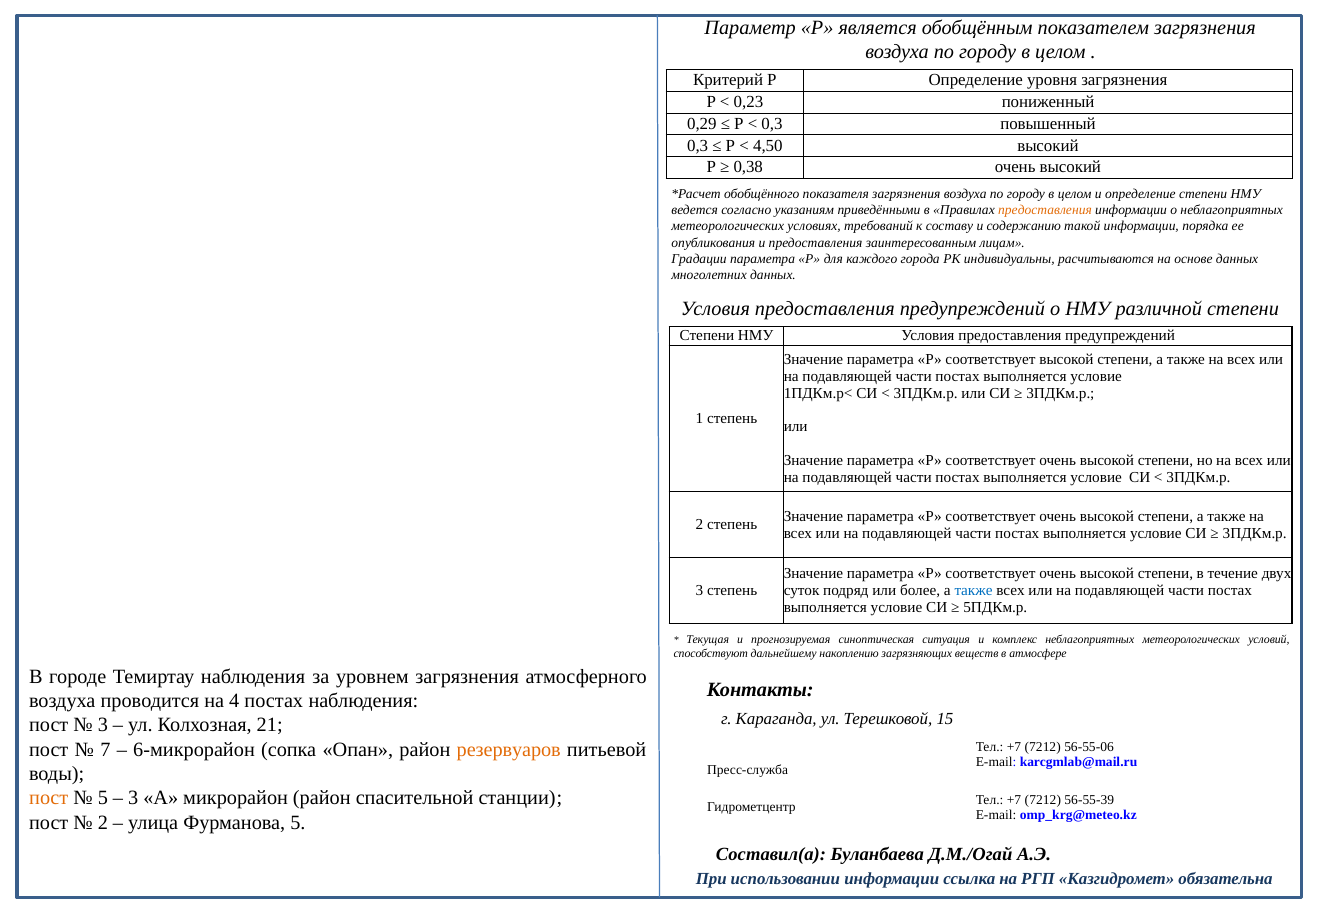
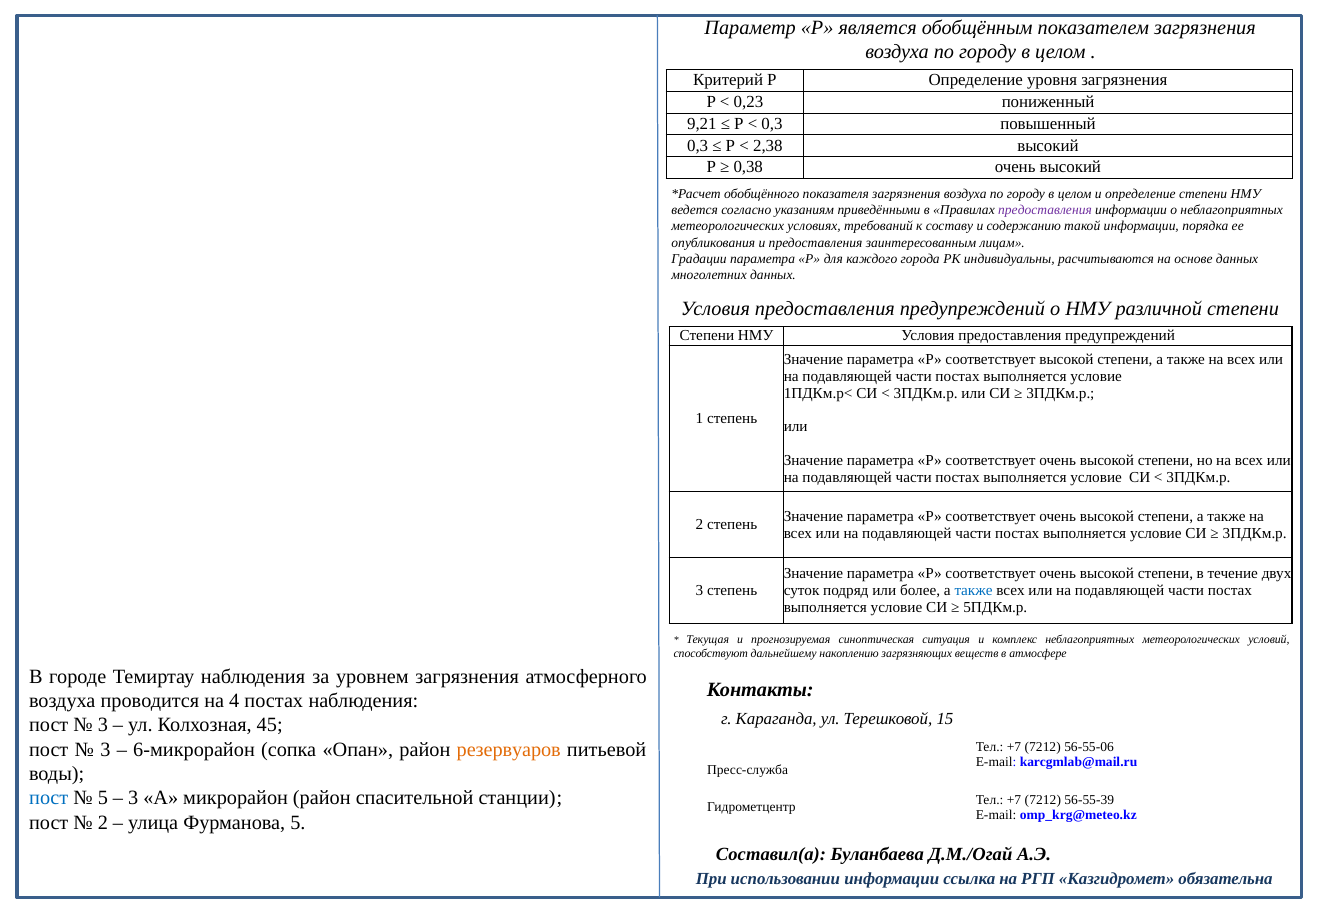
0,29: 0,29 -> 9,21
4,50: 4,50 -> 2,38
предоставления at (1045, 210) colour: orange -> purple
21: 21 -> 45
7 at (105, 750): 7 -> 3
пост at (49, 798) colour: orange -> blue
